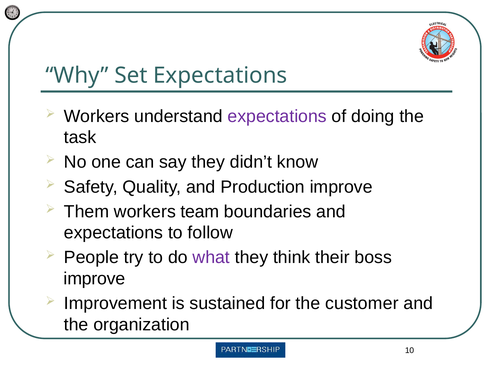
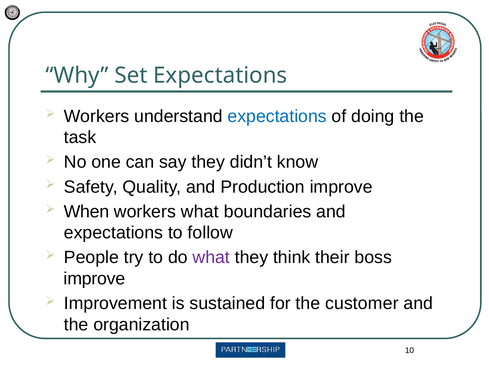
expectations at (277, 116) colour: purple -> blue
Them: Them -> When
workers team: team -> what
